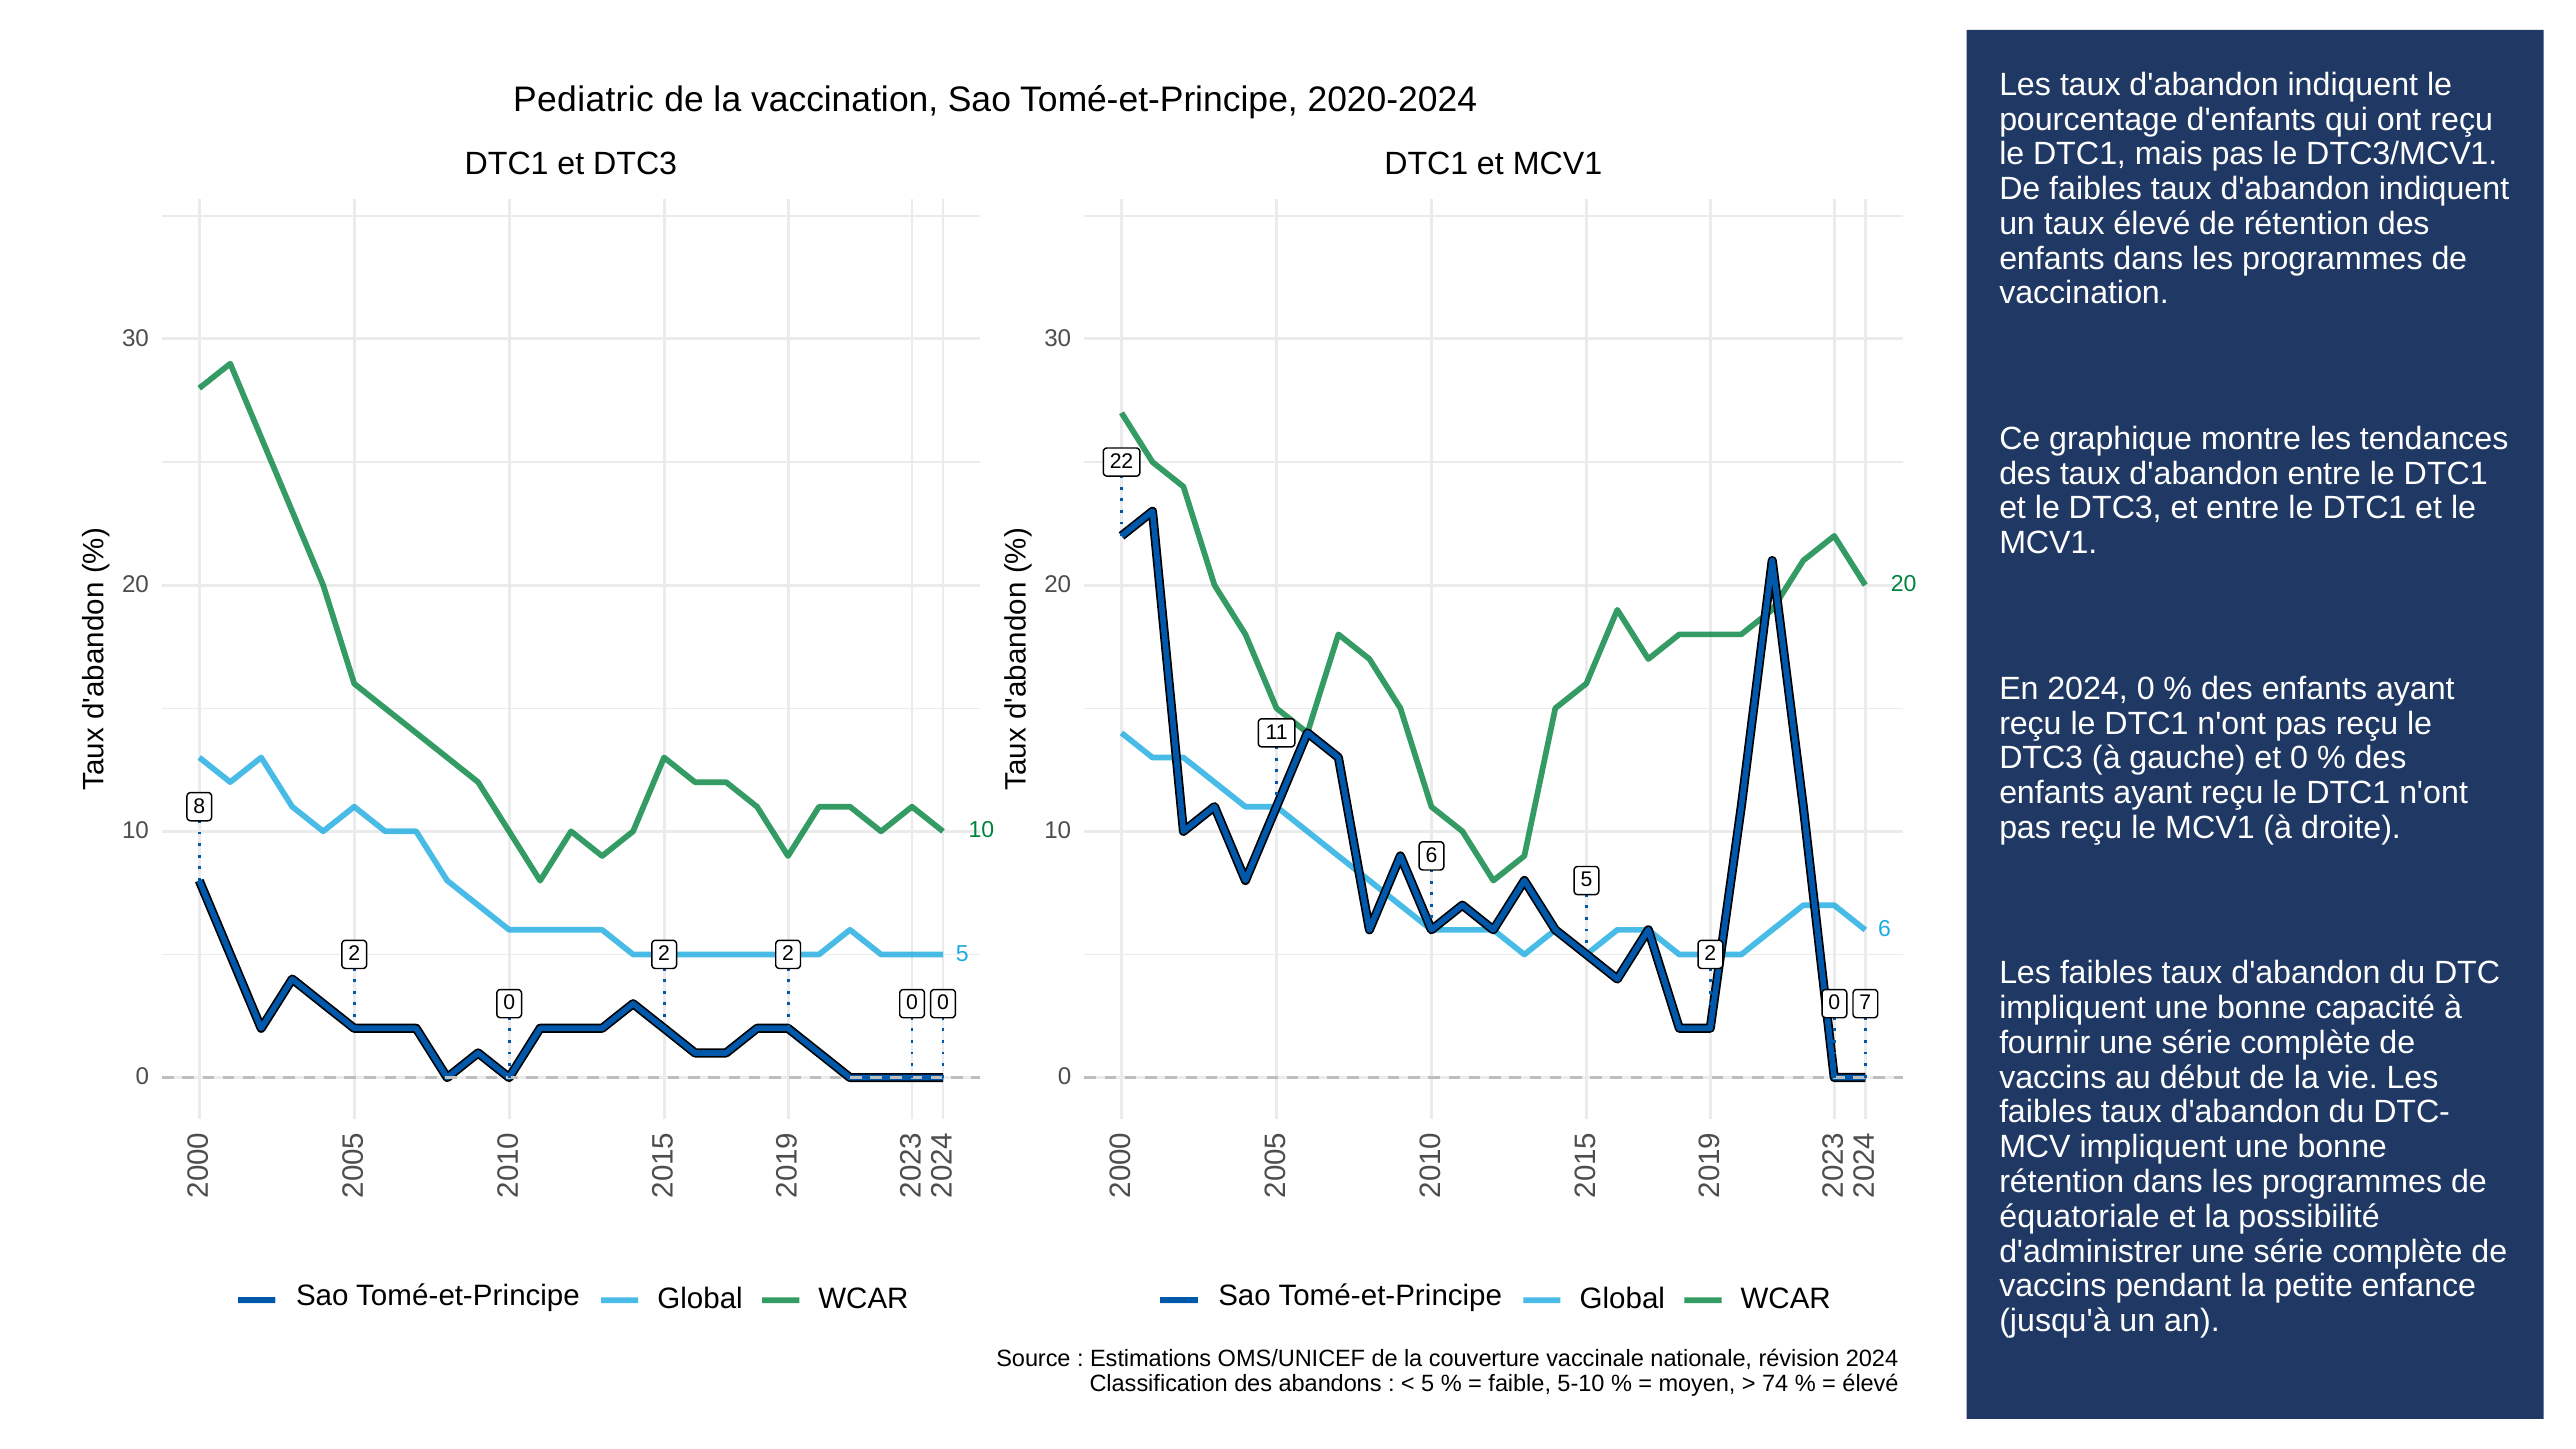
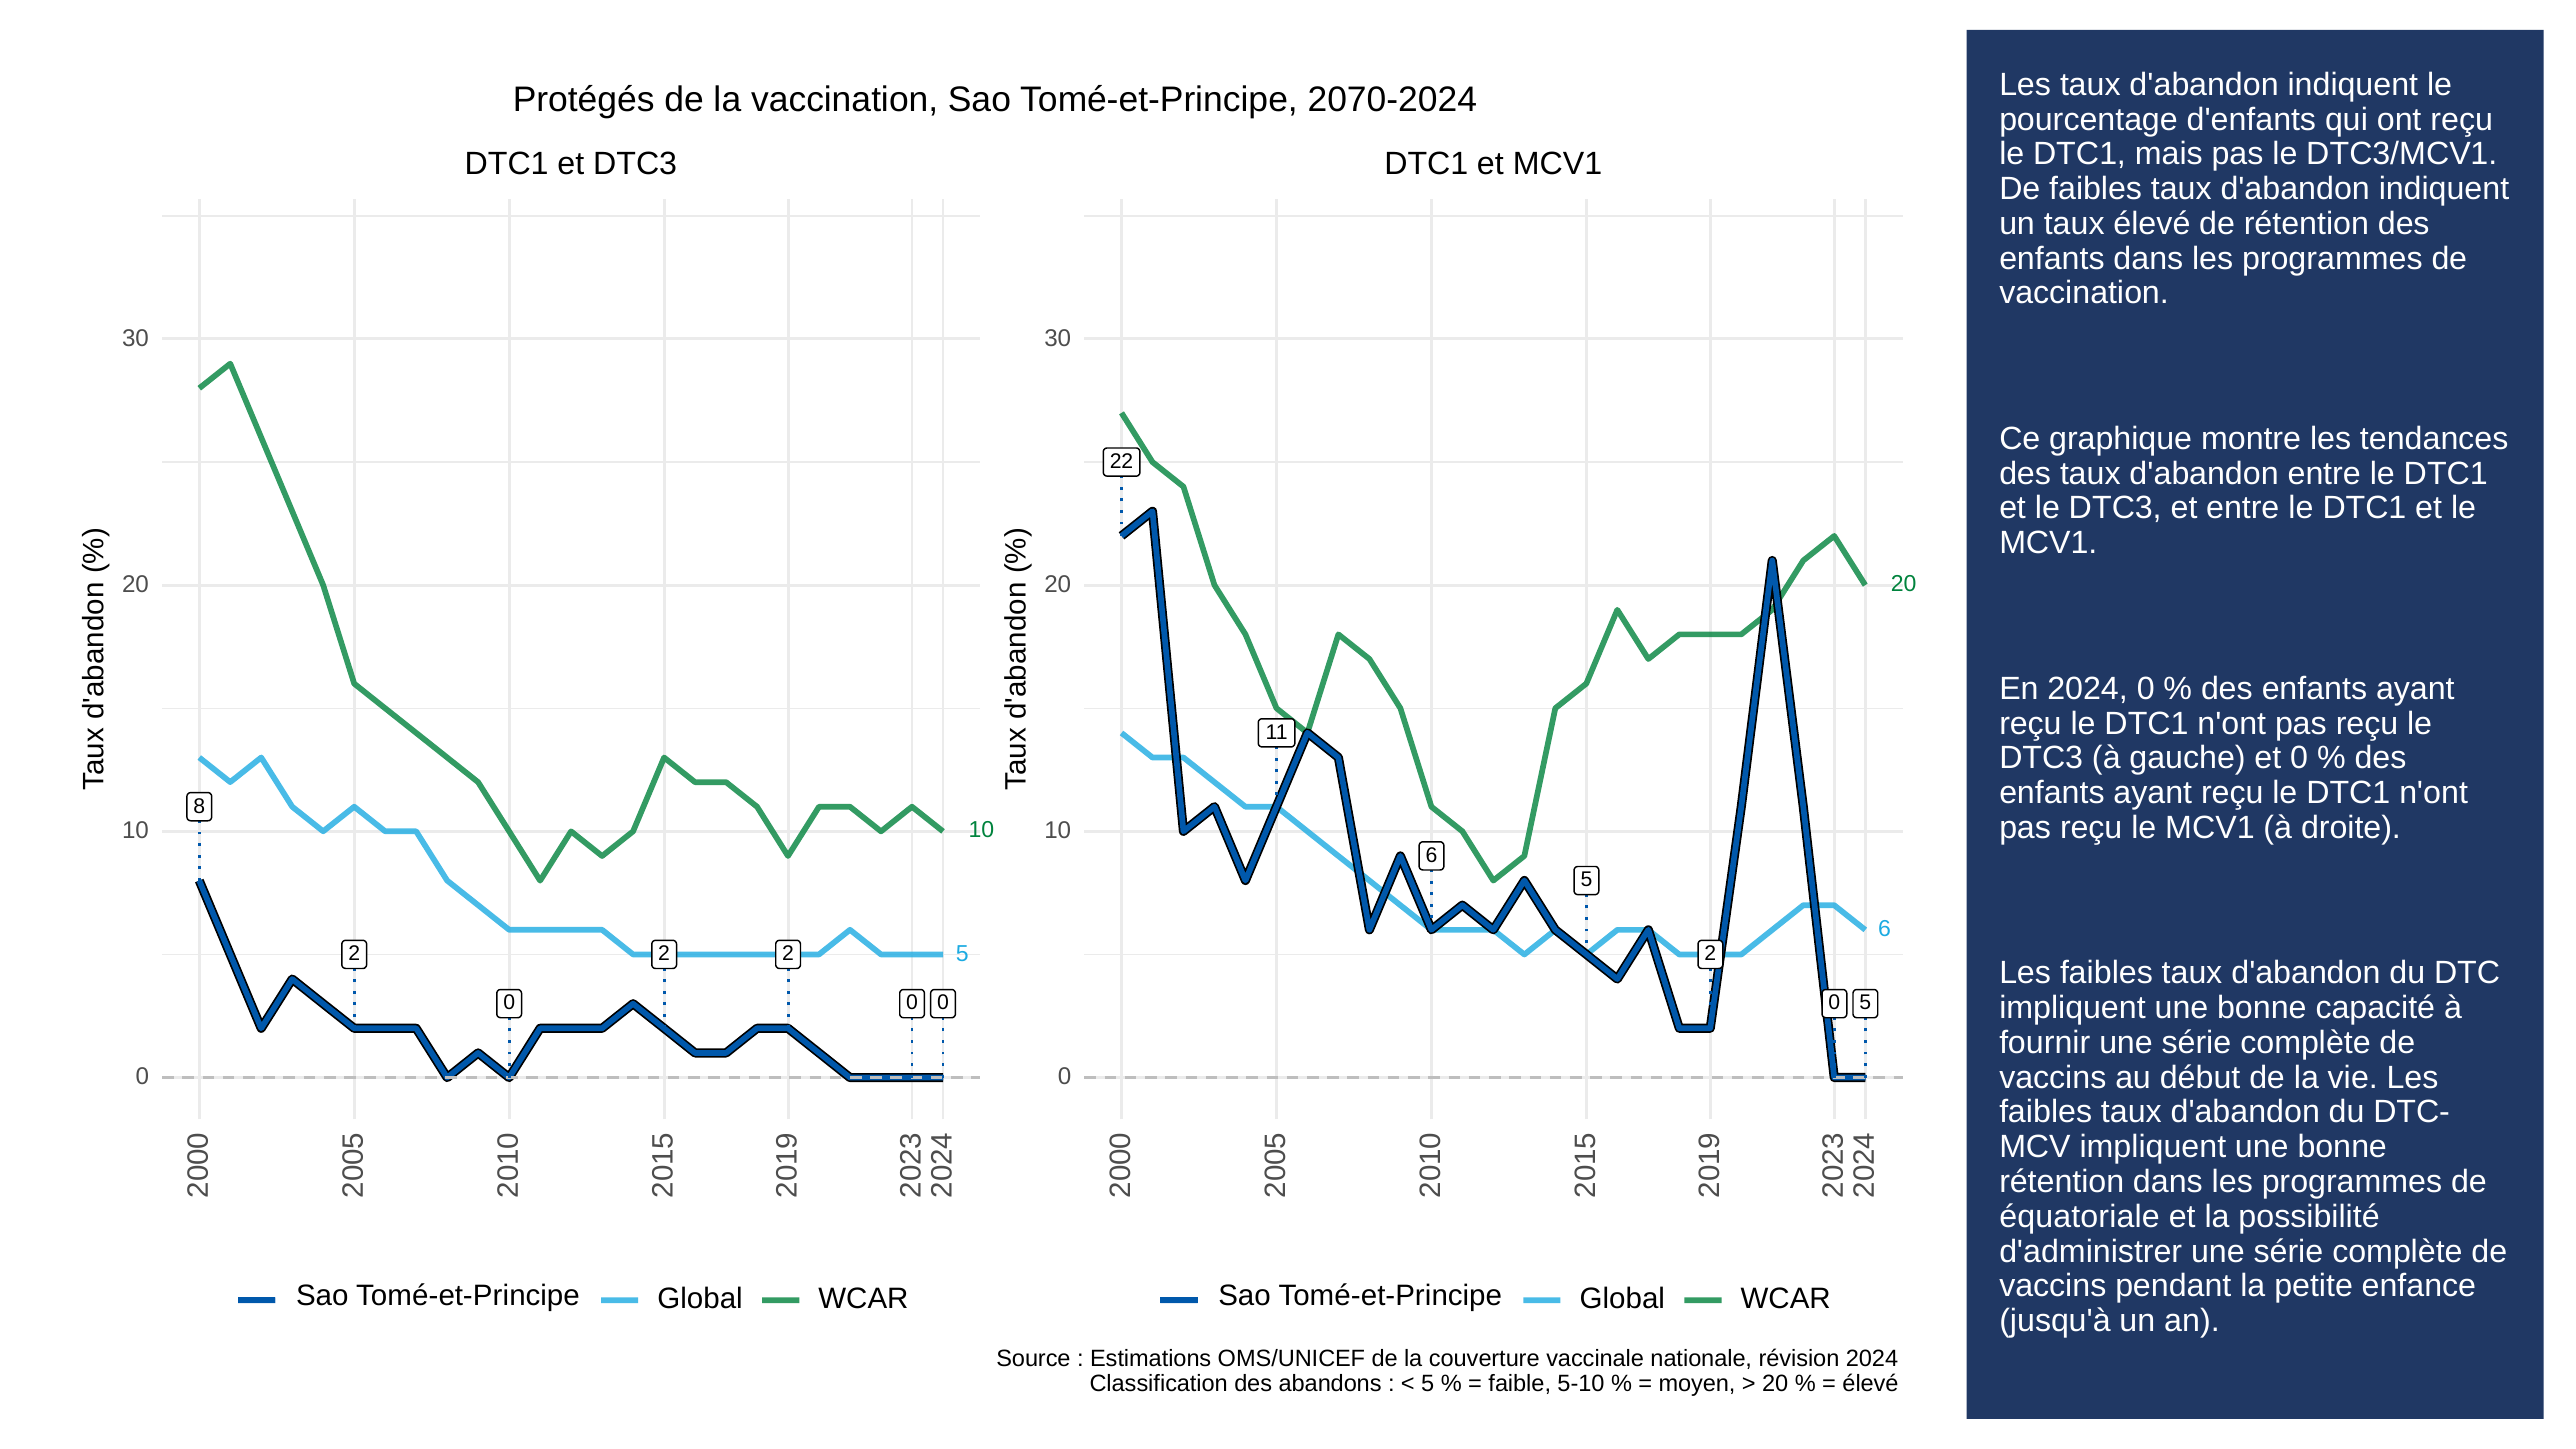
Pediatric: Pediatric -> Protégés
2020-2024: 2020-2024 -> 2070-2024
7 at (1865, 1003): 7 -> 5
74 at (1775, 1383): 74 -> 20
